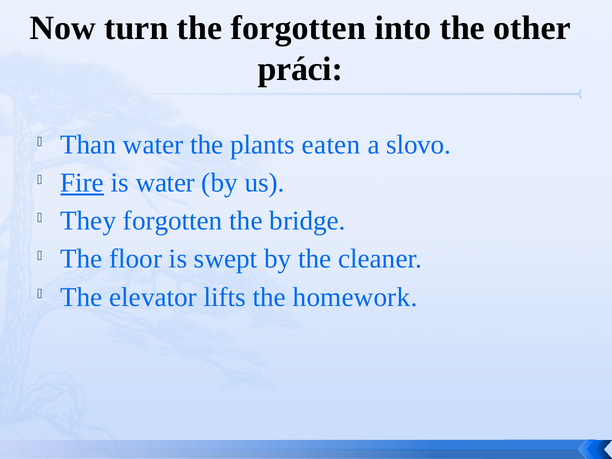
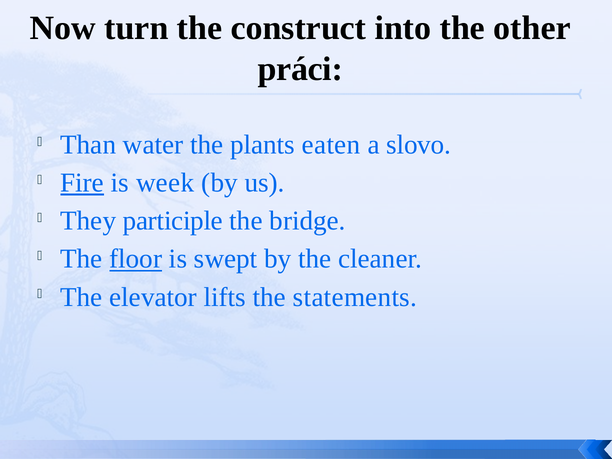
the forgotten: forgotten -> construct
is water: water -> week
They forgotten: forgotten -> participle
floor underline: none -> present
homework: homework -> statements
